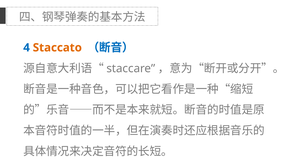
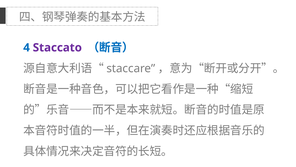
Staccato colour: orange -> purple
